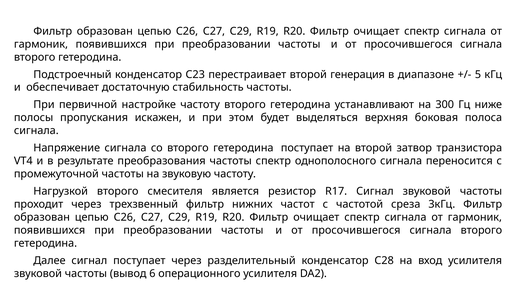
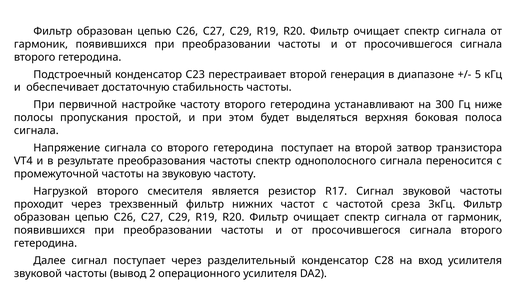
искажен: искажен -> простой
6: 6 -> 2
